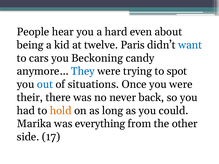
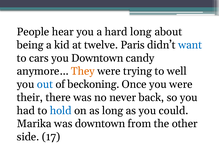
hard even: even -> long
you Beckoning: Beckoning -> Downtown
They colour: blue -> orange
spot: spot -> well
situations: situations -> beckoning
hold colour: orange -> blue
was everything: everything -> downtown
